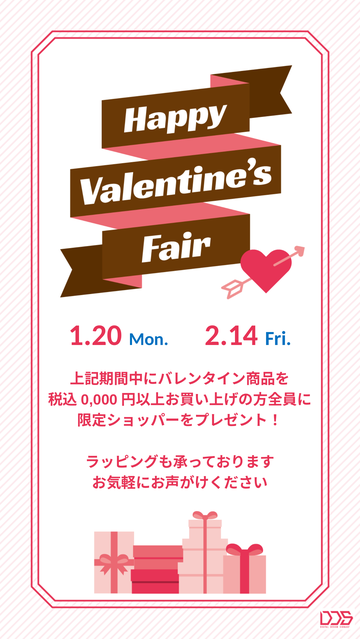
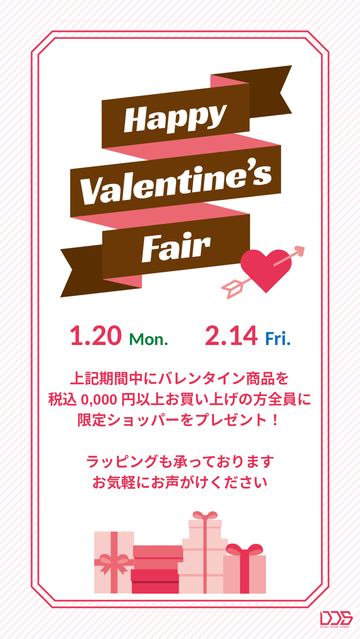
Mon colour: blue -> green
